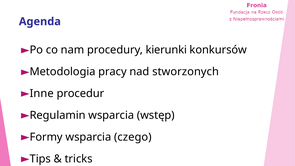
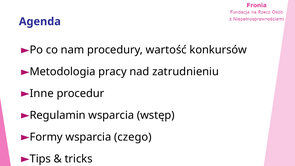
kierunki: kierunki -> wartość
stworzonych: stworzonych -> zatrudnieniu
